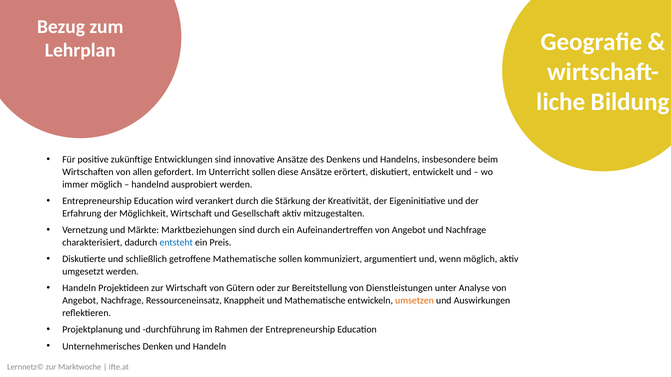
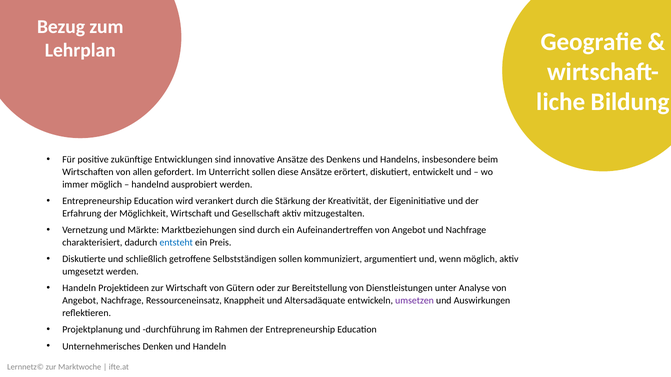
getroffene Mathematische: Mathematische -> Selbstständigen
und Mathematische: Mathematische -> Altersadäquate
umsetzen colour: orange -> purple
